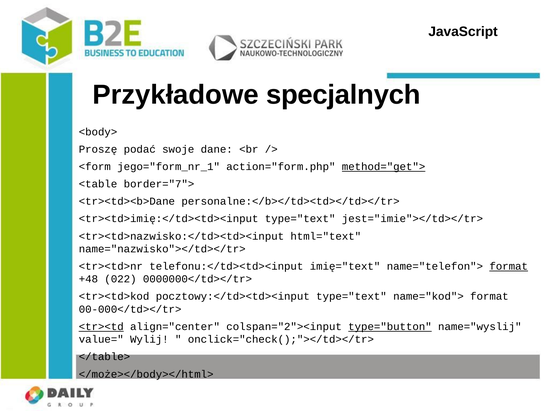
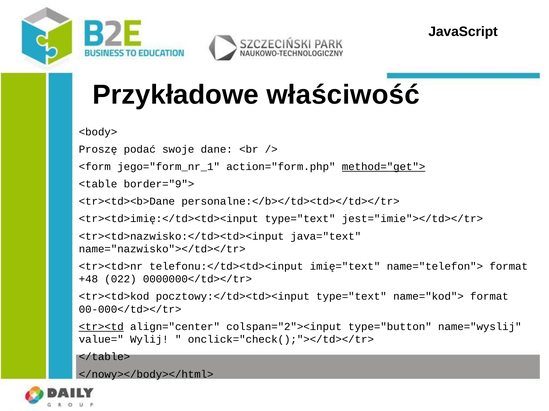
specjalnych: specjalnych -> właściwość
border="7">: border="7"> -> border="9">
html="text: html="text -> java="text
format at (509, 267) underline: present -> none
type="button underline: present -> none
</może></body></html>: </może></body></html> -> </nowy></body></html>
